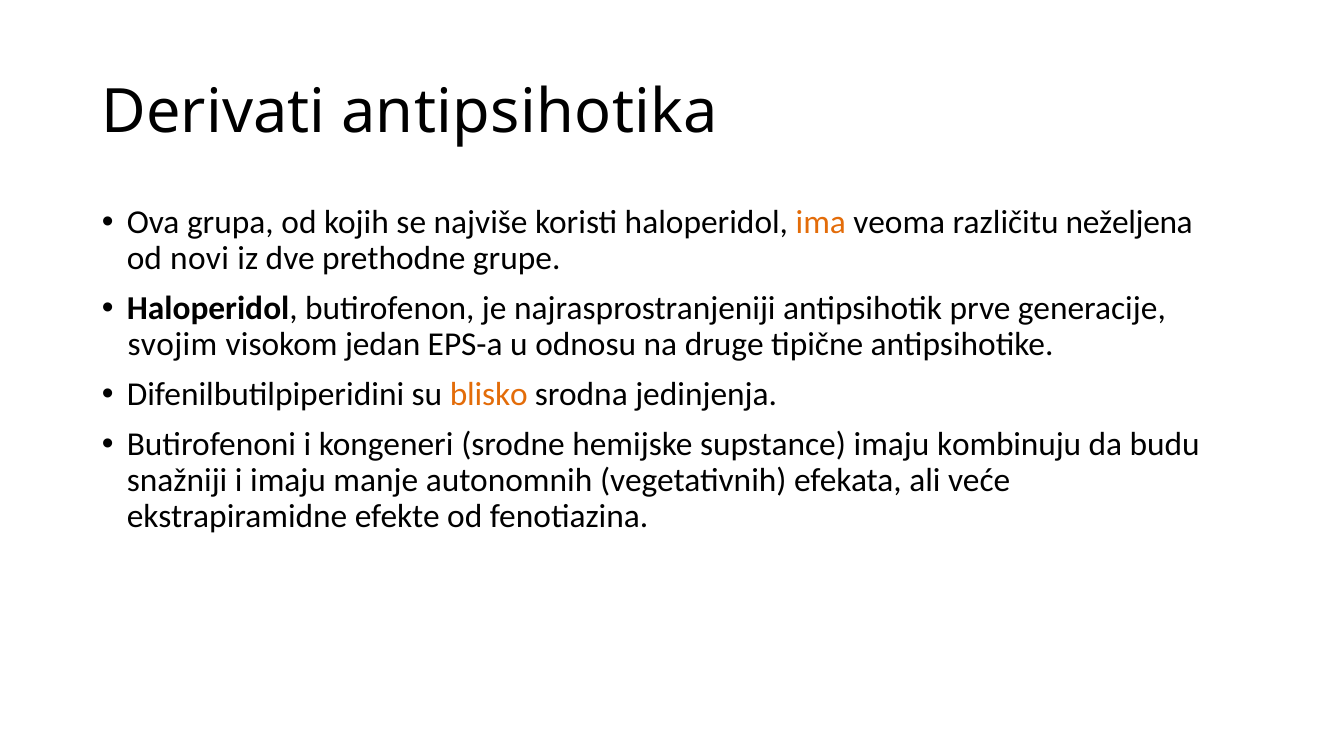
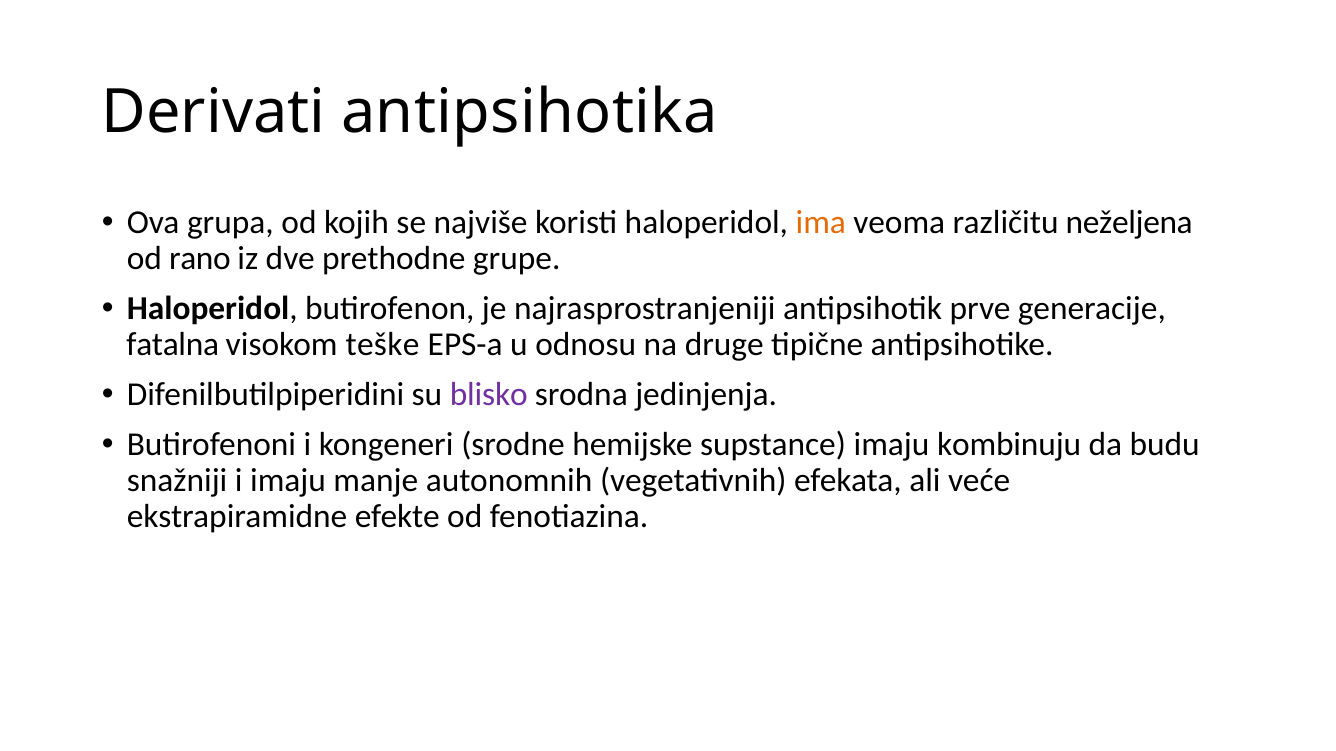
novi: novi -> rano
svojim: svojim -> fatalna
jedan: jedan -> teške
blisko colour: orange -> purple
